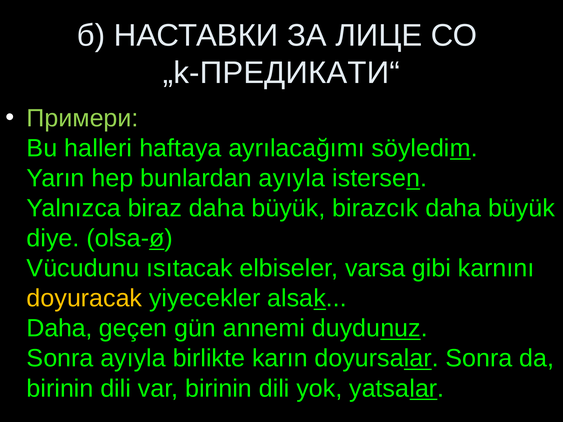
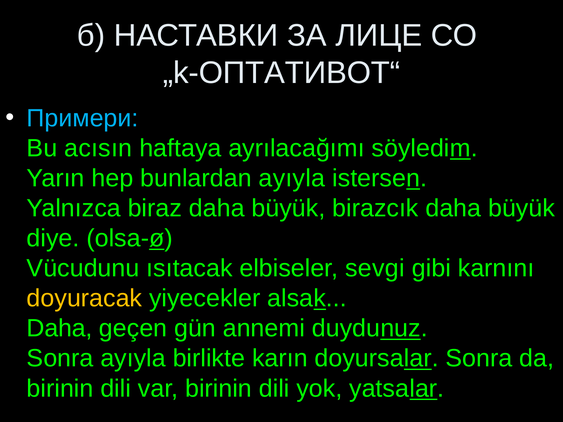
„k-ПРЕДИКАТИ“: „k-ПРЕДИКАТИ“ -> „k-ОПТАТИВОТ“
Примери colour: light green -> light blue
halleri: halleri -> acısın
varsa: varsa -> sevgi
